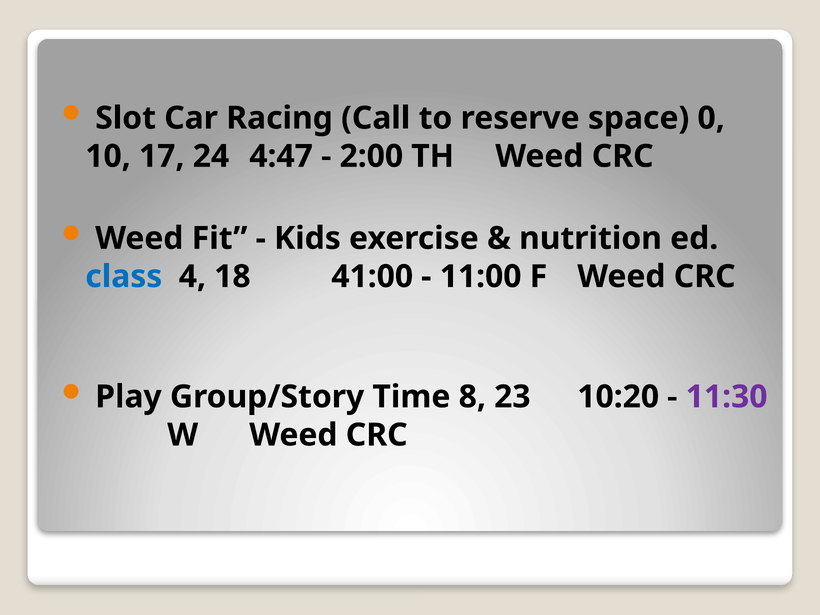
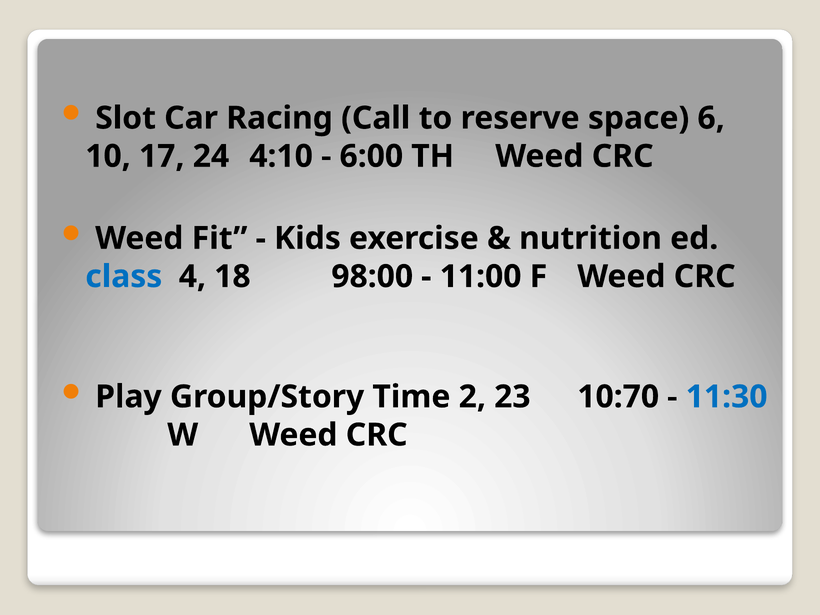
0: 0 -> 6
4:47: 4:47 -> 4:10
2:00: 2:00 -> 6:00
41:00: 41:00 -> 98:00
8: 8 -> 2
10:20: 10:20 -> 10:70
11:30 colour: purple -> blue
